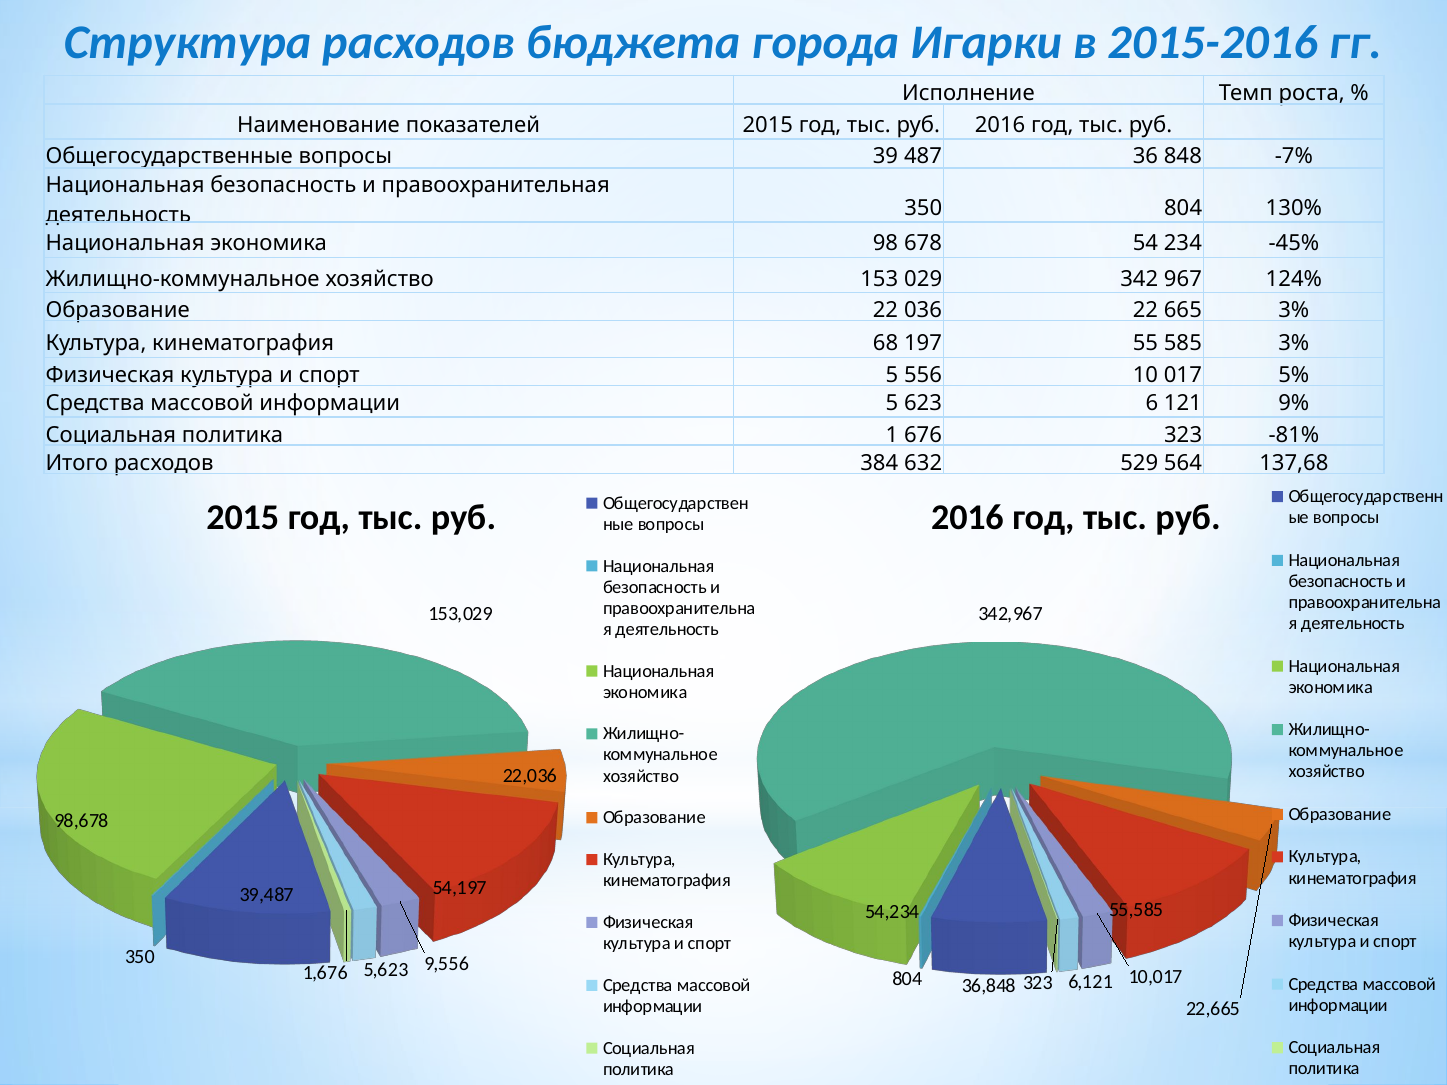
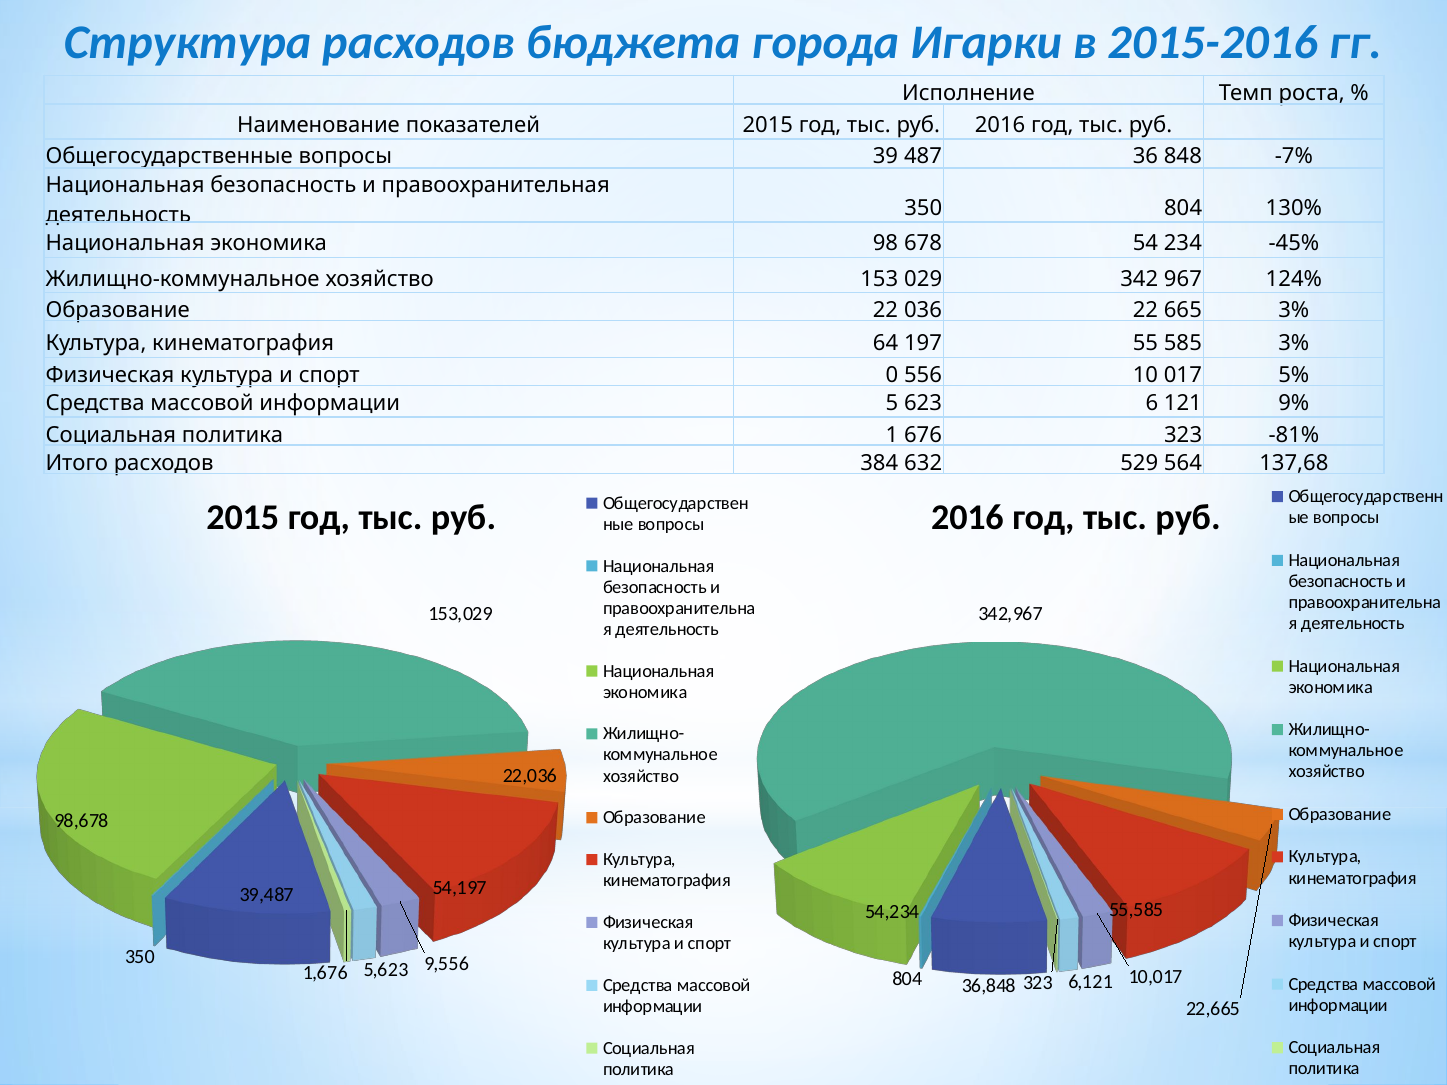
68: 68 -> 64
спорт 5: 5 -> 0
